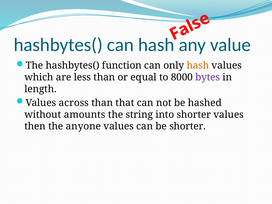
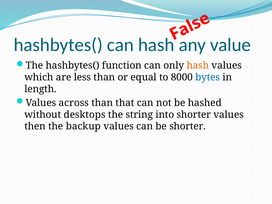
bytes colour: purple -> blue
amounts: amounts -> desktops
anyone: anyone -> backup
